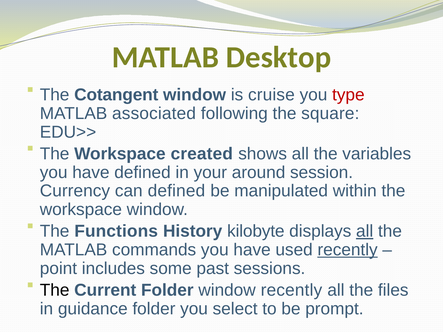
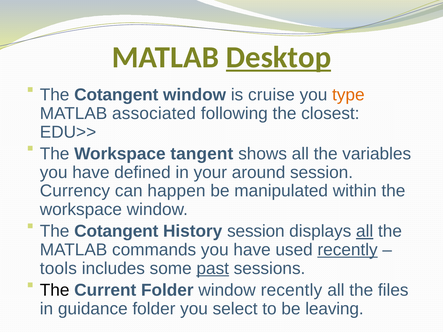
Desktop underline: none -> present
type colour: red -> orange
square: square -> closest
created: created -> tangent
can defined: defined -> happen
Functions at (116, 231): Functions -> Cotangent
History kilobyte: kilobyte -> session
point: point -> tools
past underline: none -> present
prompt: prompt -> leaving
